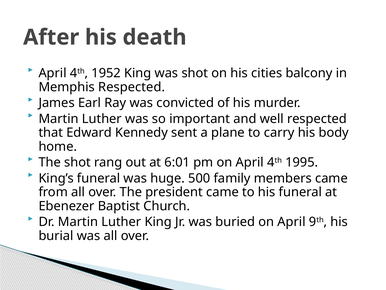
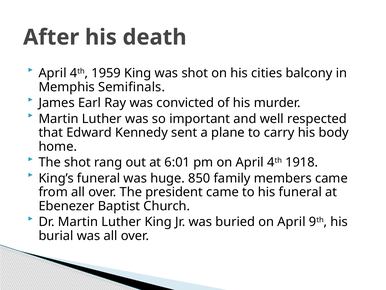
1952: 1952 -> 1959
Memphis Respected: Respected -> Semifinals
1995: 1995 -> 1918
500: 500 -> 850
